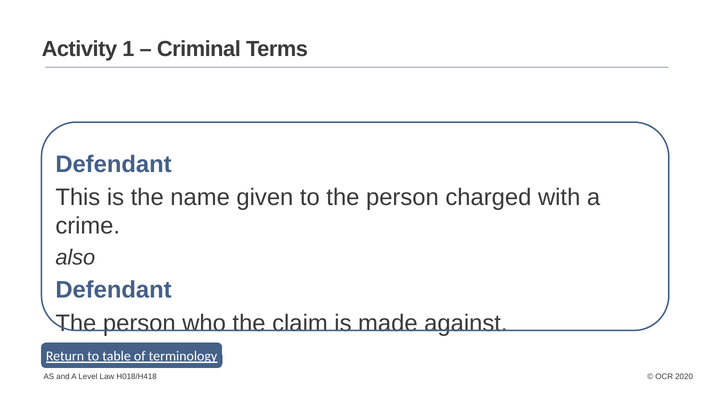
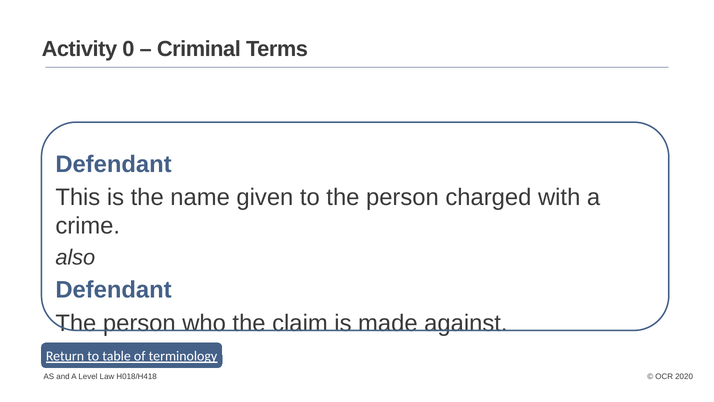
1: 1 -> 0
